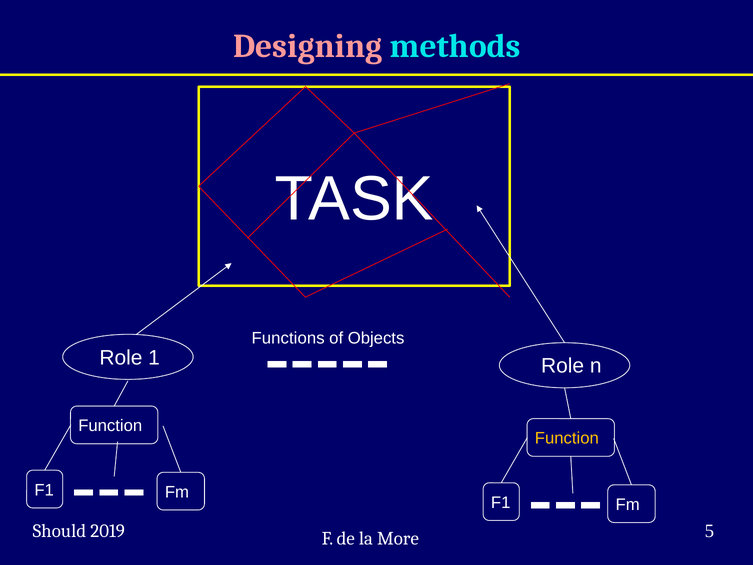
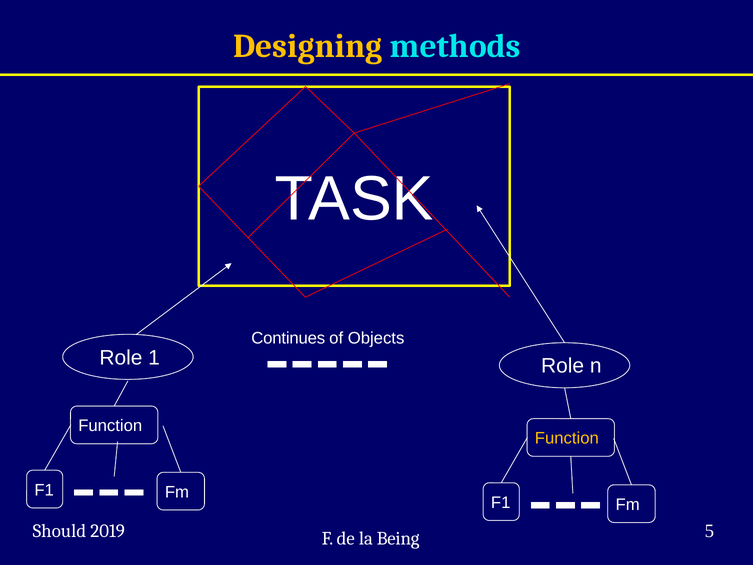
Designing colour: pink -> yellow
Functions: Functions -> Continues
More: More -> Being
